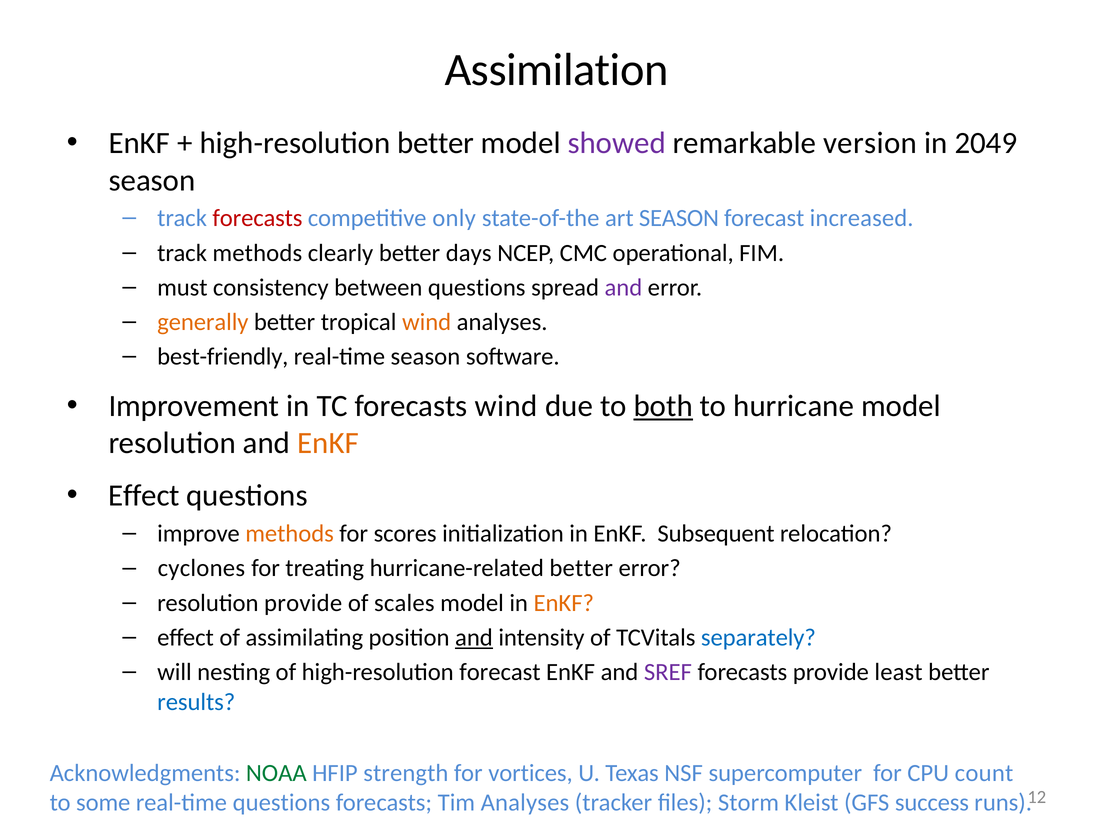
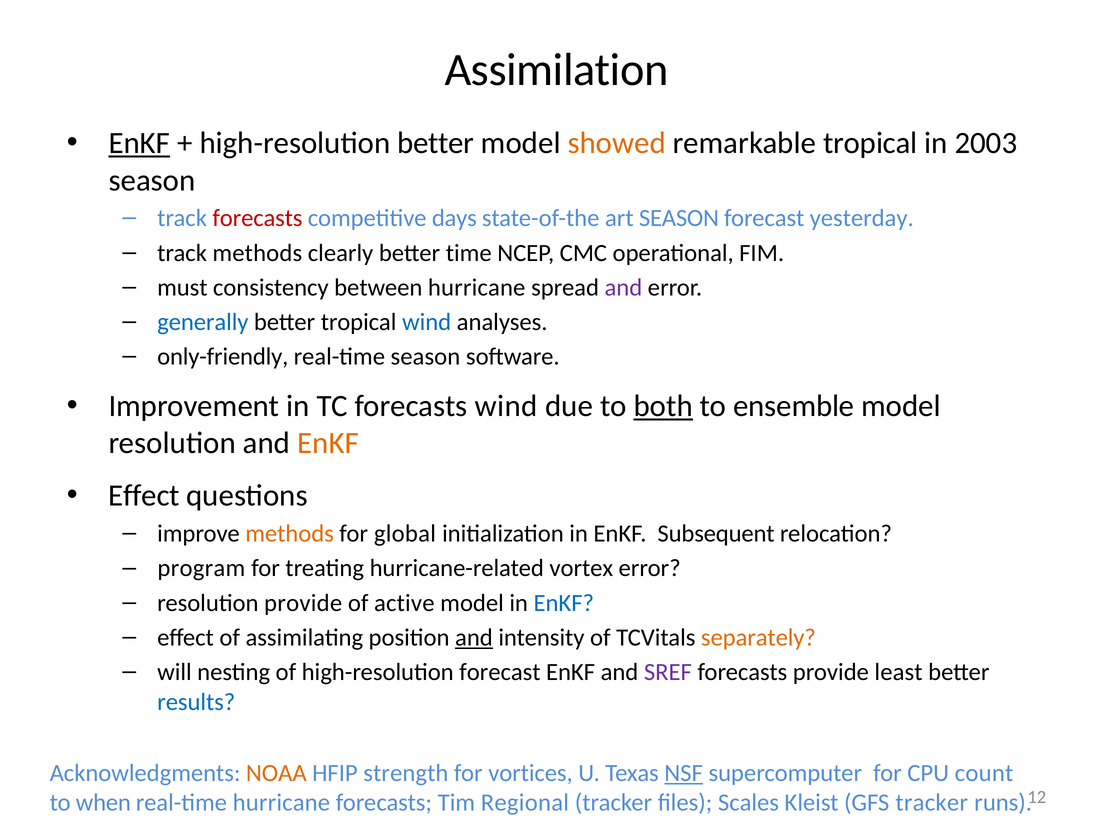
EnKF at (139, 143) underline: none -> present
showed colour: purple -> orange
remarkable version: version -> tropical
2049: 2049 -> 2003
only: only -> days
increased: increased -> yesterday
days: days -> time
between questions: questions -> hurricane
generally colour: orange -> blue
wind at (427, 322) colour: orange -> blue
best-friendly: best-friendly -> only-friendly
hurricane: hurricane -> ensemble
scores: scores -> global
cyclones: cyclones -> program
hurricane-related better: better -> vortex
scales: scales -> active
EnKF at (564, 603) colour: orange -> blue
separately colour: blue -> orange
NOAA colour: green -> orange
NSF underline: none -> present
some: some -> when
real-time questions: questions -> hurricane
Tim Analyses: Analyses -> Regional
Storm: Storm -> Scales
GFS success: success -> tracker
